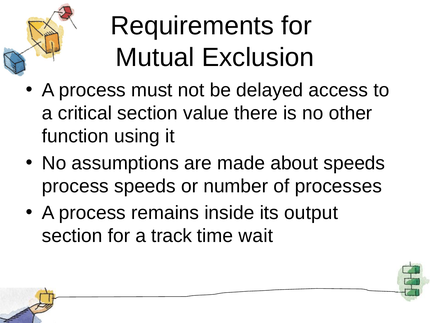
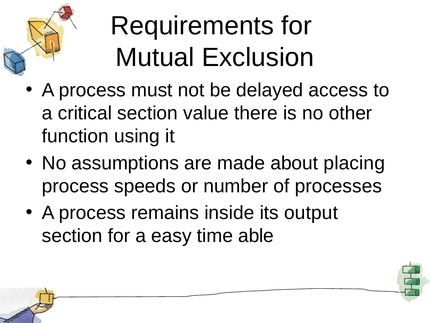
about speeds: speeds -> placing
track: track -> easy
wait: wait -> able
